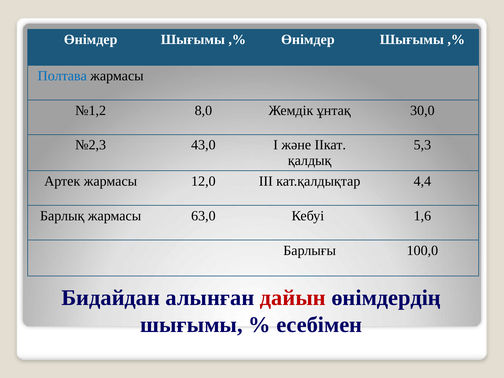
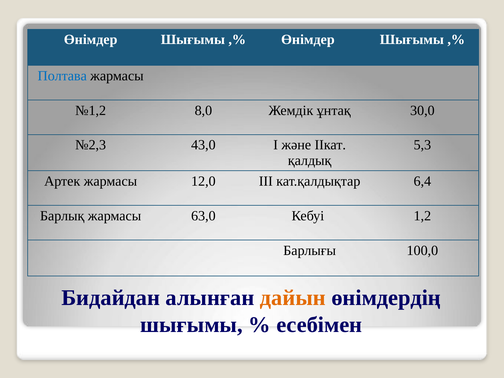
4,4: 4,4 -> 6,4
1,6: 1,6 -> 1,2
дайын colour: red -> orange
